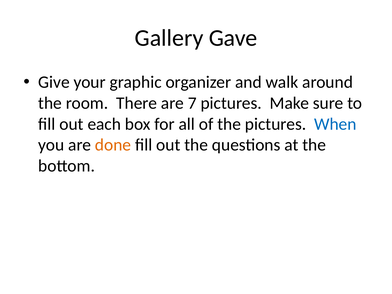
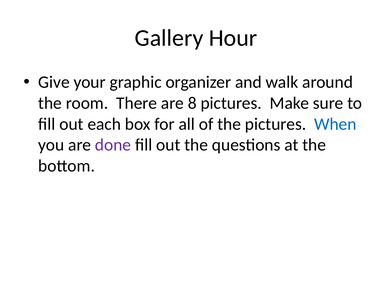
Gave: Gave -> Hour
7: 7 -> 8
done colour: orange -> purple
